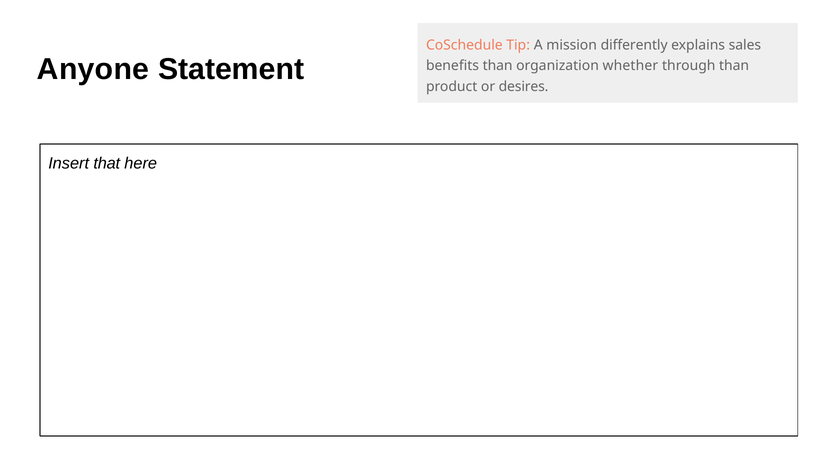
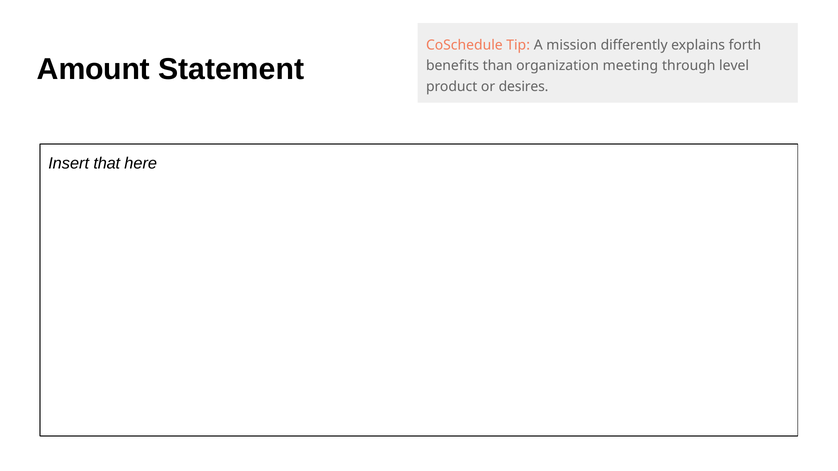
sales: sales -> forth
Anyone: Anyone -> Amount
whether: whether -> meeting
through than: than -> level
